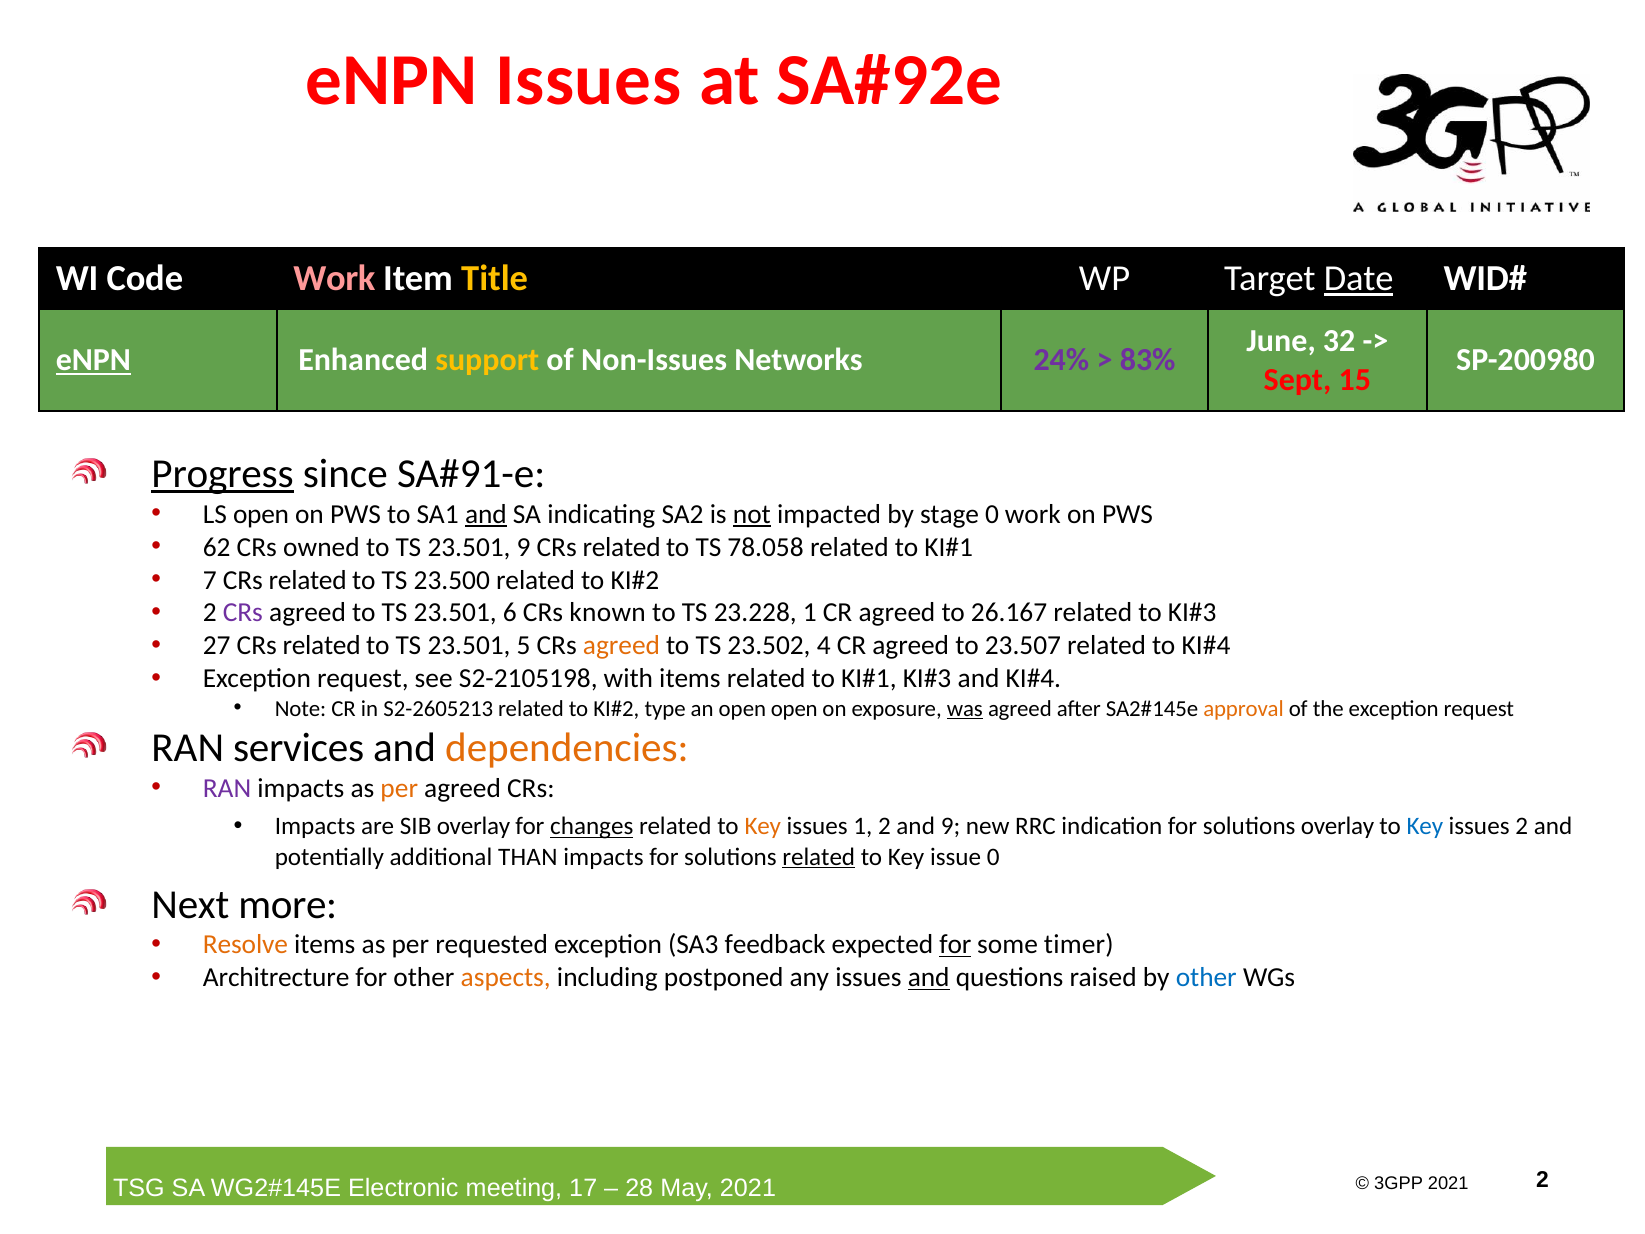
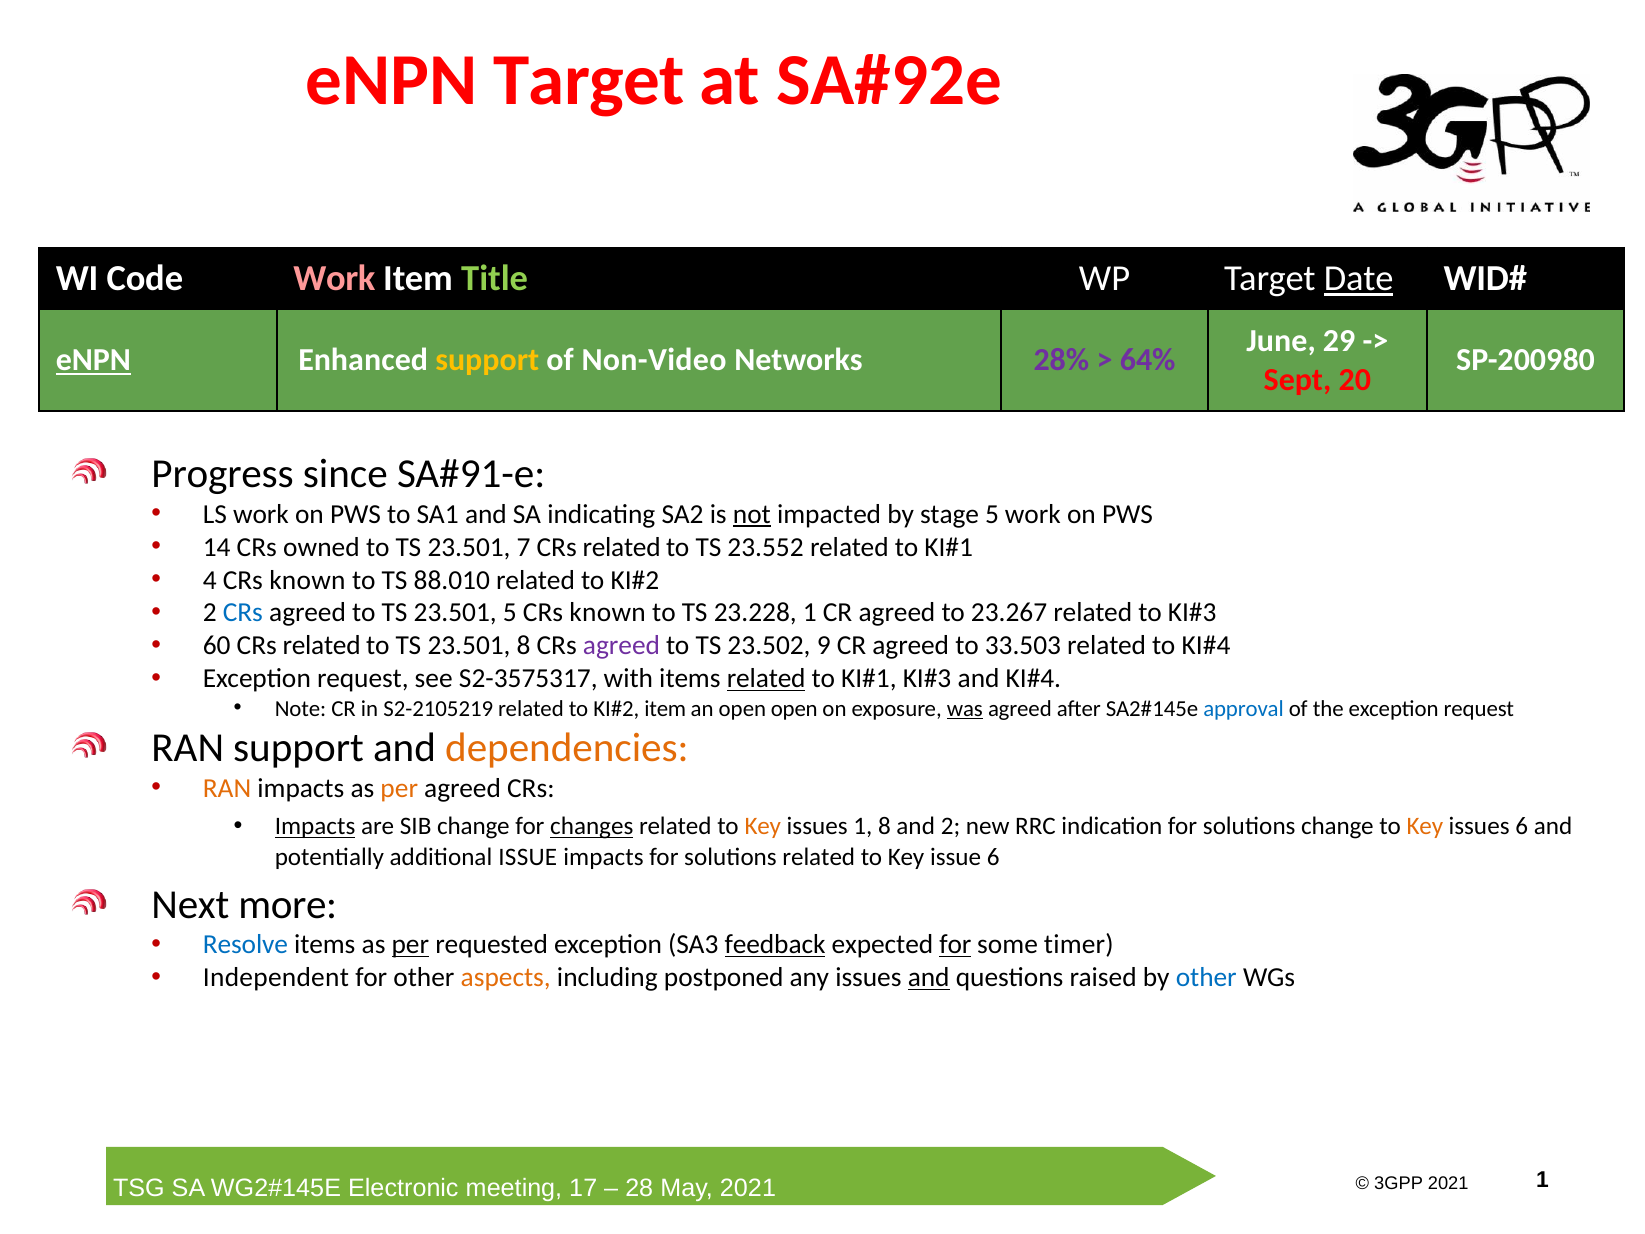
eNPN Issues: Issues -> Target
Title colour: yellow -> light green
32: 32 -> 29
Non-Issues: Non-Issues -> Non-Video
24%: 24% -> 28%
83%: 83% -> 64%
15: 15 -> 20
Progress underline: present -> none
LS open: open -> work
and at (486, 514) underline: present -> none
stage 0: 0 -> 5
62: 62 -> 14
23.501 9: 9 -> 7
78.058: 78.058 -> 23.552
7: 7 -> 4
related at (308, 580): related -> known
23.500: 23.500 -> 88.010
CRs at (243, 613) colour: purple -> blue
23.501 6: 6 -> 5
26.167: 26.167 -> 23.267
27: 27 -> 60
23.501 5: 5 -> 8
agreed at (621, 646) colour: orange -> purple
4: 4 -> 9
23.507: 23.507 -> 33.503
S2-2105198: S2-2105198 -> S2-3575317
related at (766, 679) underline: none -> present
S2-2605213: S2-2605213 -> S2-2105219
type at (665, 708): type -> item
approval colour: orange -> blue
RAN services: services -> support
RAN at (227, 788) colour: purple -> orange
Impacts at (315, 827) underline: none -> present
SIB overlay: overlay -> change
1 2: 2 -> 8
and 9: 9 -> 2
solutions overlay: overlay -> change
Key at (1425, 827) colour: blue -> orange
issues 2: 2 -> 6
additional THAN: THAN -> ISSUE
related at (819, 857) underline: present -> none
issue 0: 0 -> 6
Resolve colour: orange -> blue
per at (410, 945) underline: none -> present
feedback underline: none -> present
Architrecture: Architrecture -> Independent
2 at (1542, 1180): 2 -> 1
